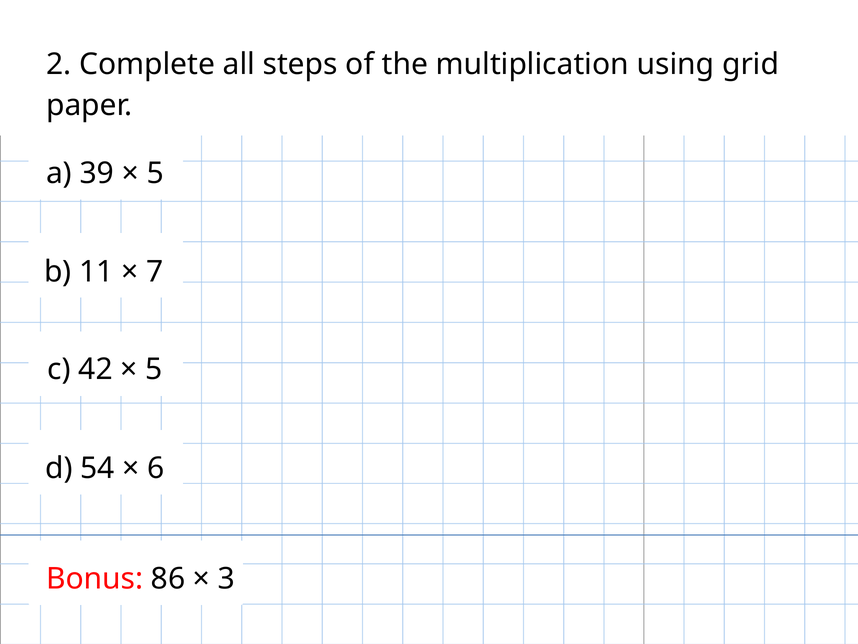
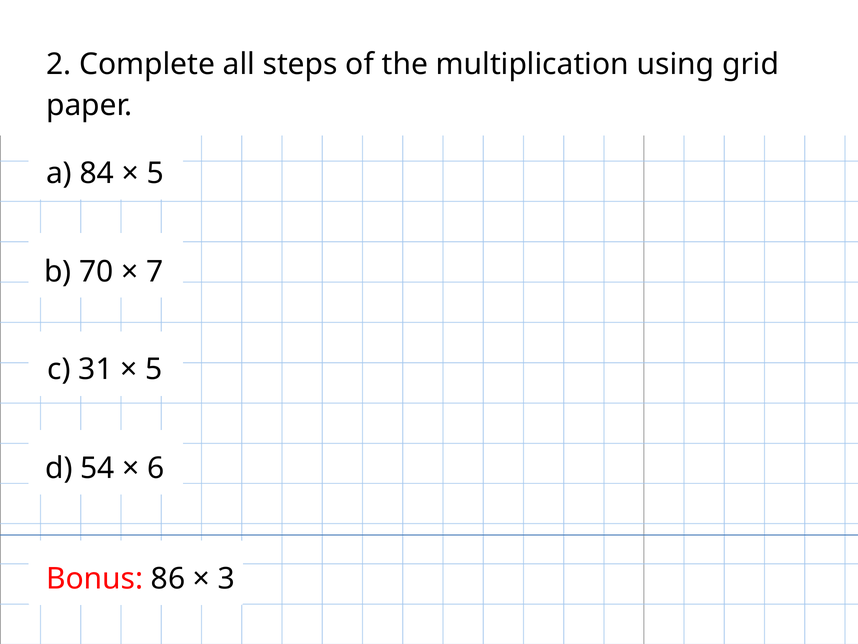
39: 39 -> 84
11: 11 -> 70
42: 42 -> 31
